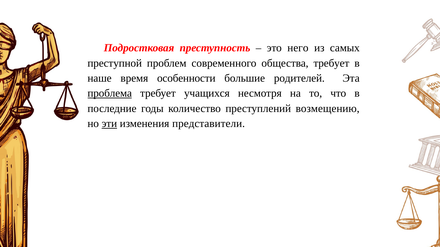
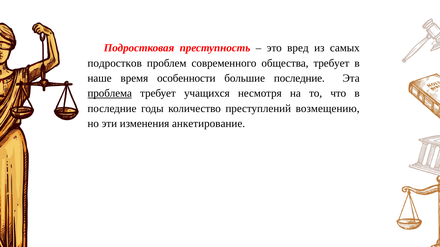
него: него -> вред
преступной: преступной -> подростков
большие родителей: родителей -> последние
эти underline: present -> none
представители: представители -> анкетирование
